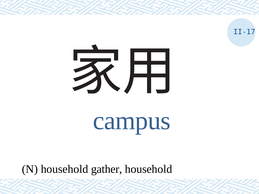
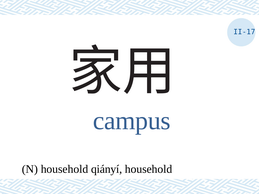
gather: gather -> qiányí
